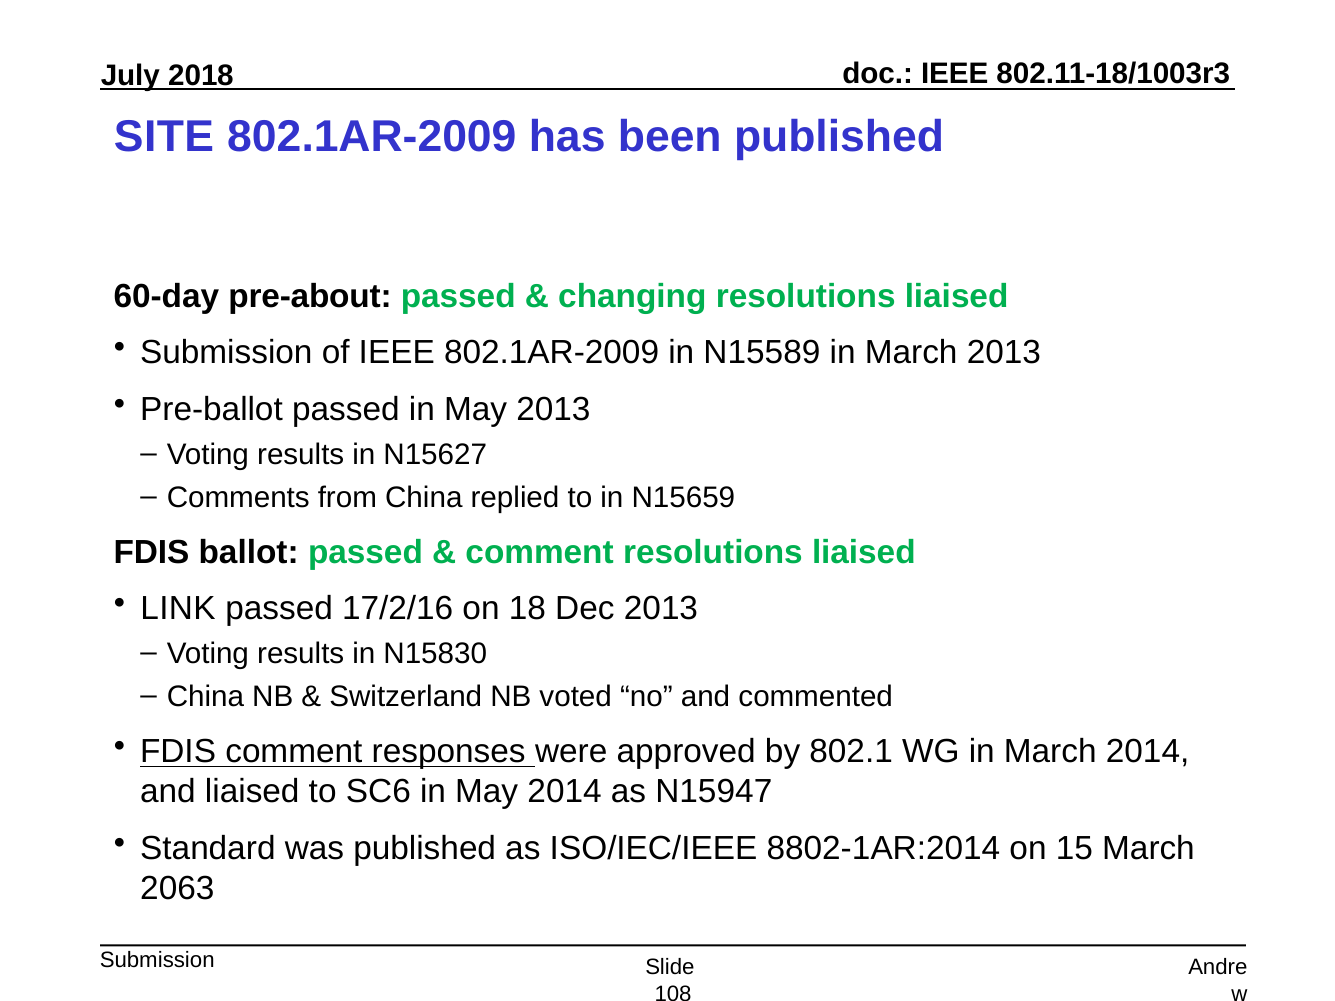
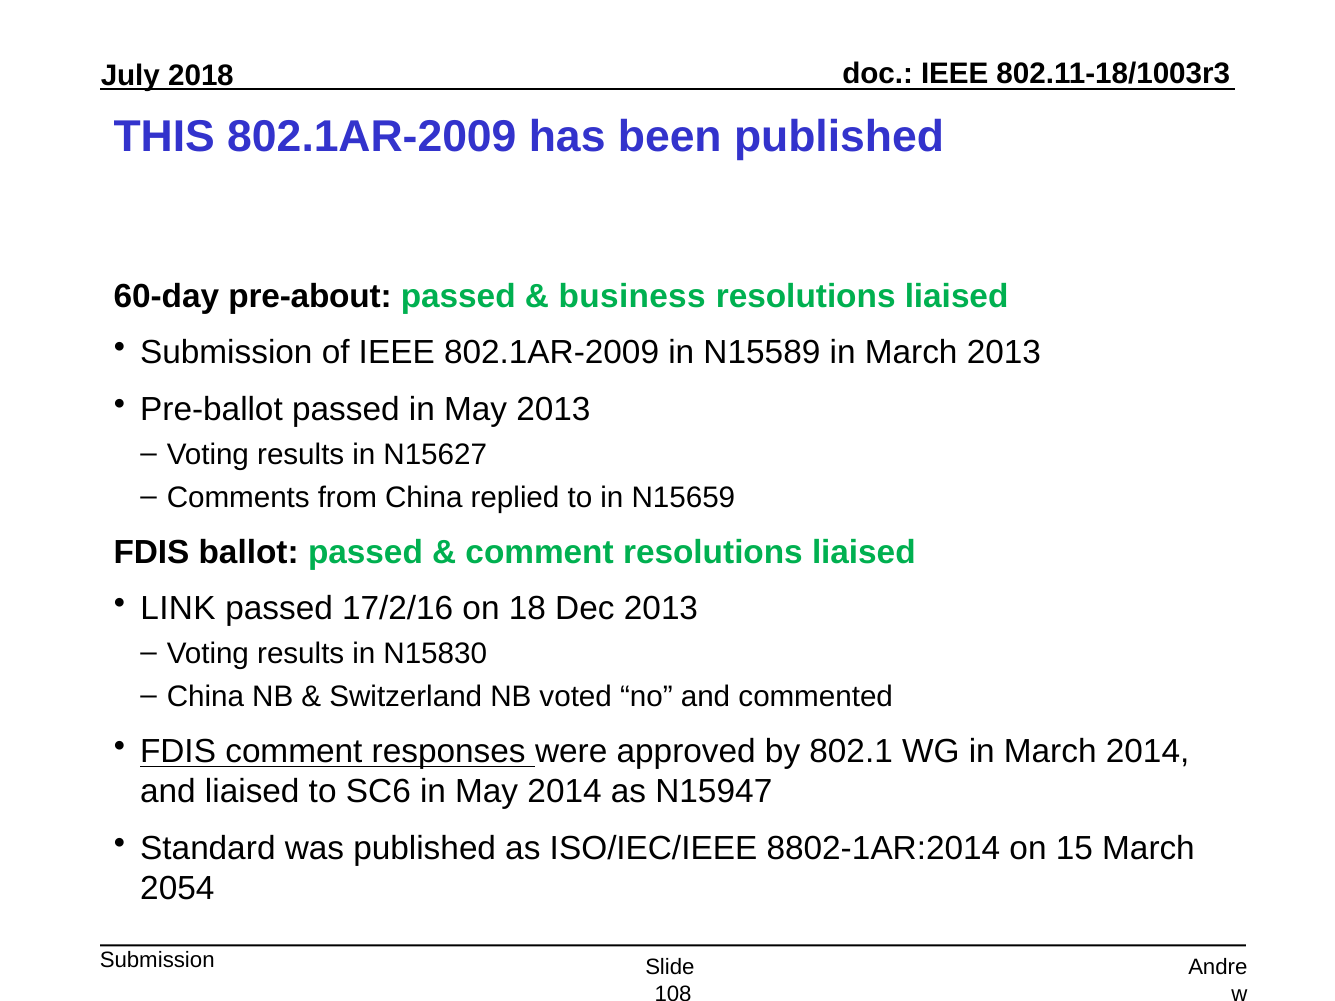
SITE: SITE -> THIS
changing: changing -> business
2063: 2063 -> 2054
